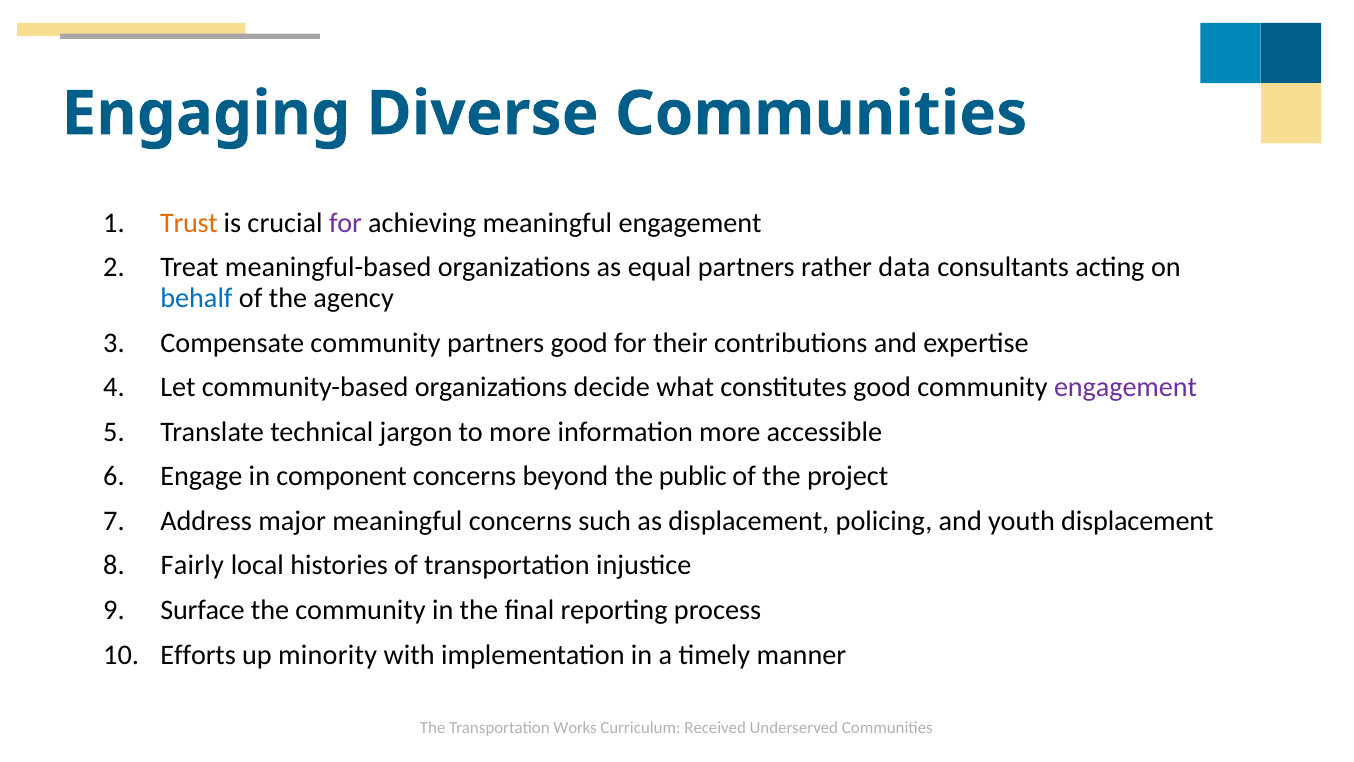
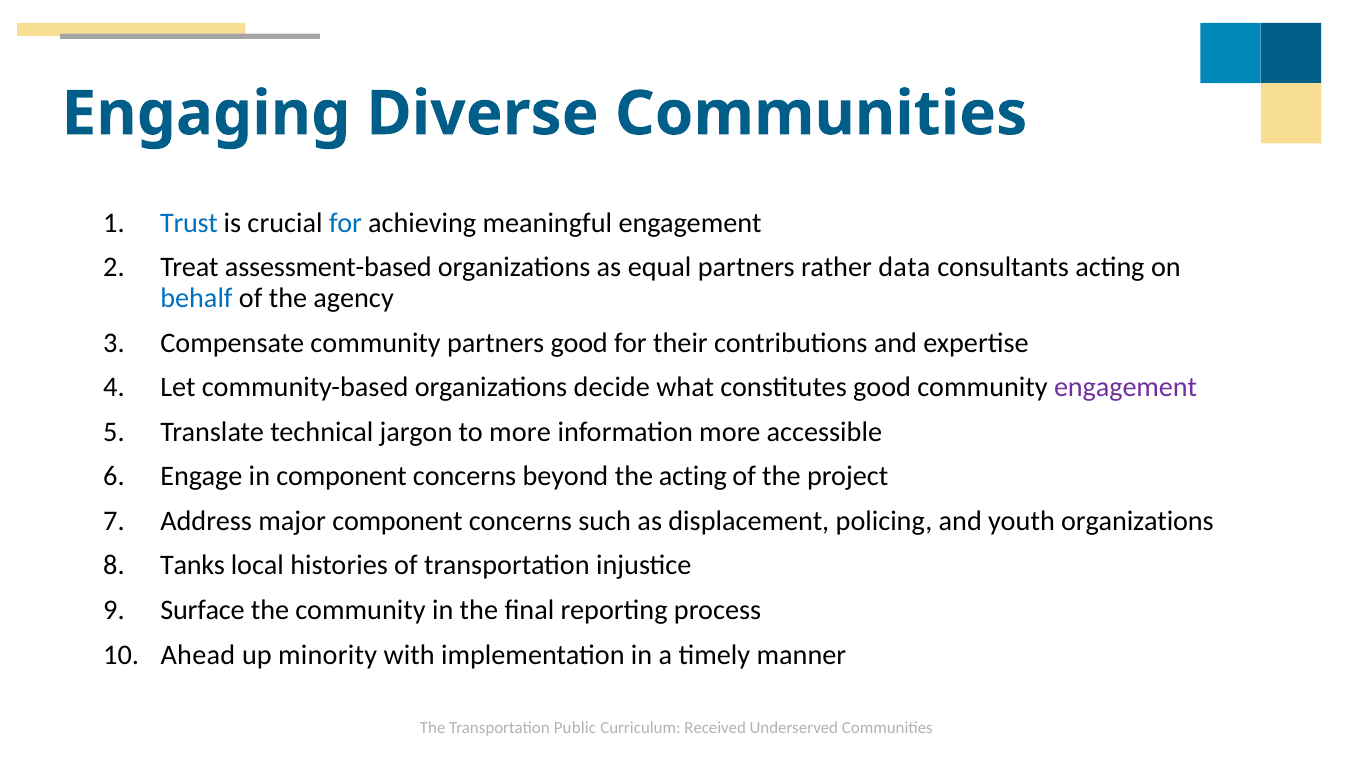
Trust colour: orange -> blue
for at (345, 223) colour: purple -> blue
meaningful-based: meaningful-based -> assessment-based
the public: public -> acting
major meaningful: meaningful -> component
youth displacement: displacement -> organizations
Fairly: Fairly -> Tanks
Efforts: Efforts -> Ahead
Works: Works -> Public
